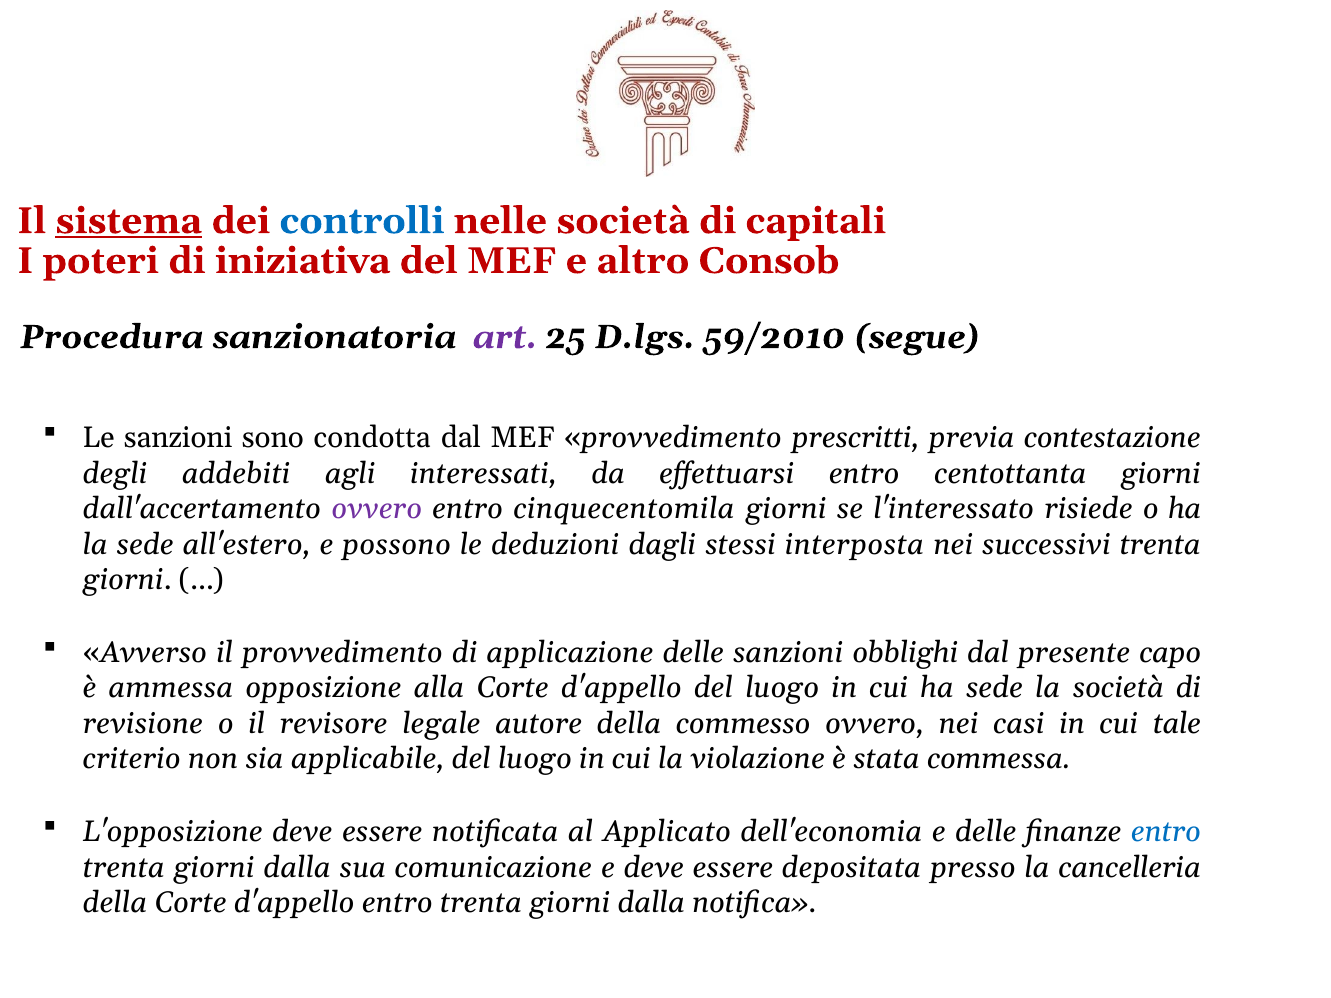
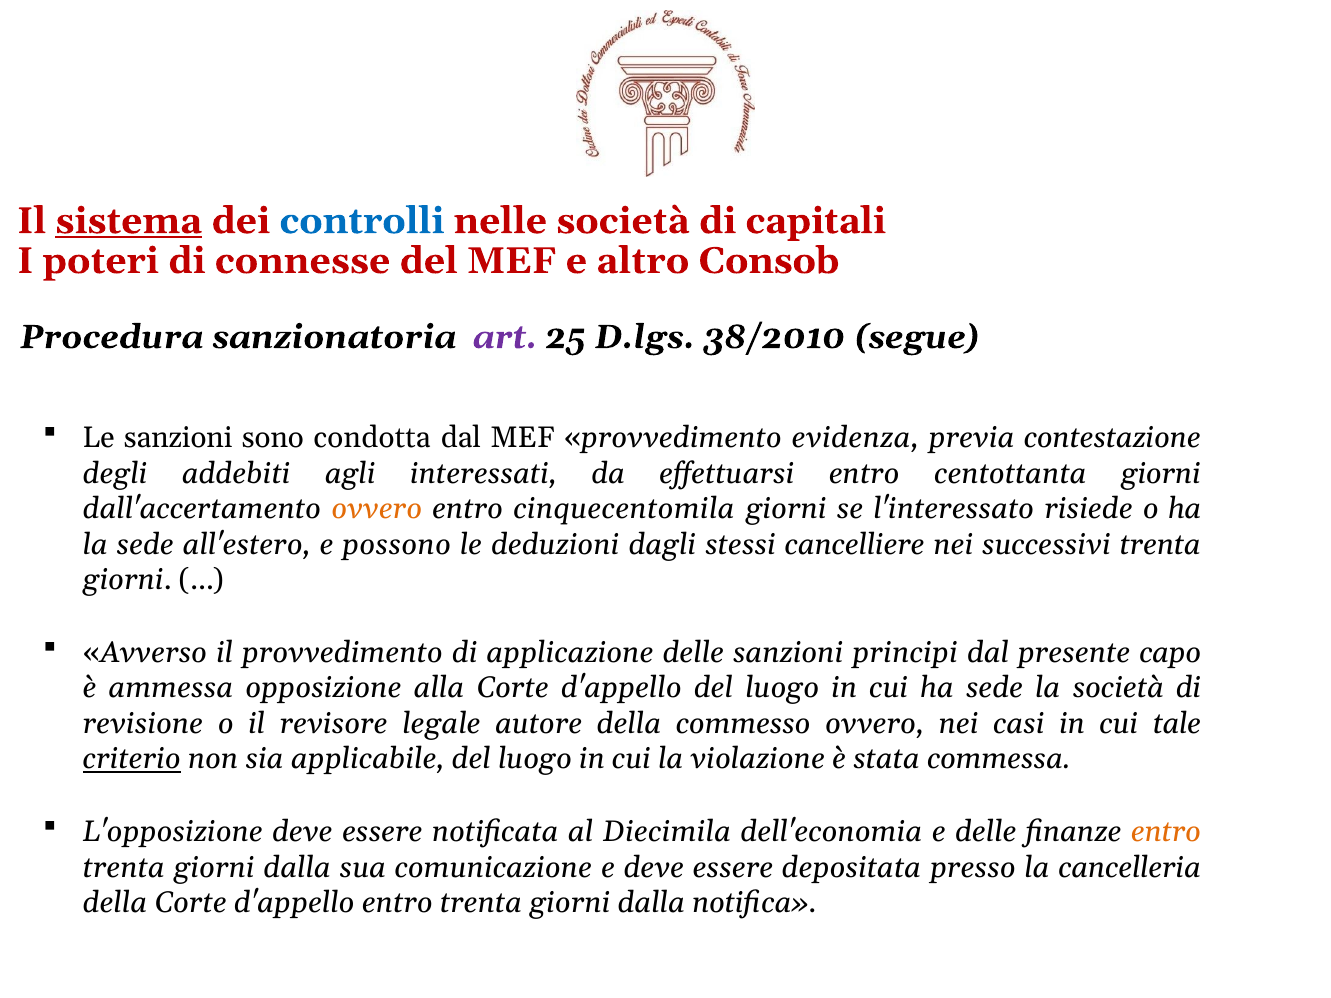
iniziativa: iniziativa -> connesse
59/2010: 59/2010 -> 38/2010
prescritti: prescritti -> evidenza
ovvero at (377, 509) colour: purple -> orange
interposta: interposta -> cancelliere
obblighi: obblighi -> principi
criterio underline: none -> present
Applicato: Applicato -> Diecimila
entro at (1166, 832) colour: blue -> orange
